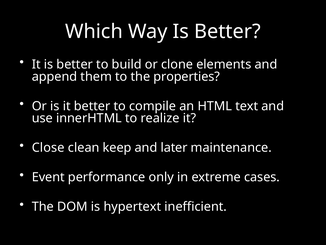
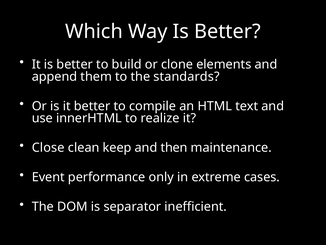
properties: properties -> standards
later: later -> then
hypertext: hypertext -> separator
